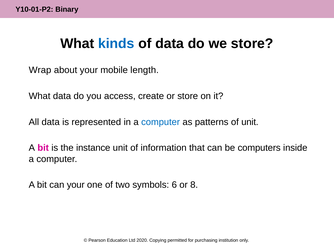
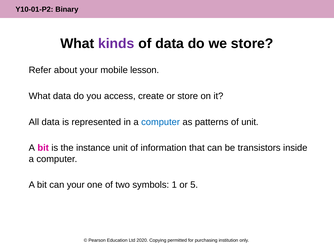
kinds colour: blue -> purple
Wrap: Wrap -> Refer
length: length -> lesson
computers: computers -> transistors
6: 6 -> 1
8: 8 -> 5
